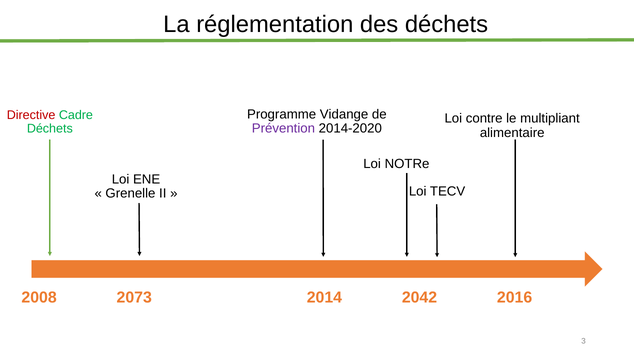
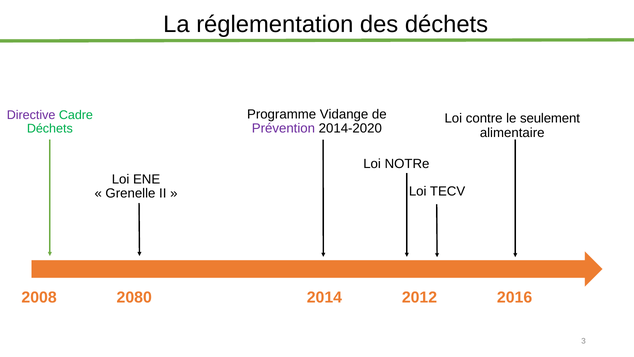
Directive colour: red -> purple
multipliant: multipliant -> seulement
2073: 2073 -> 2080
2042: 2042 -> 2012
